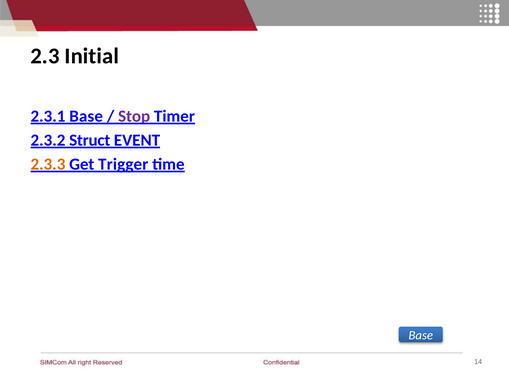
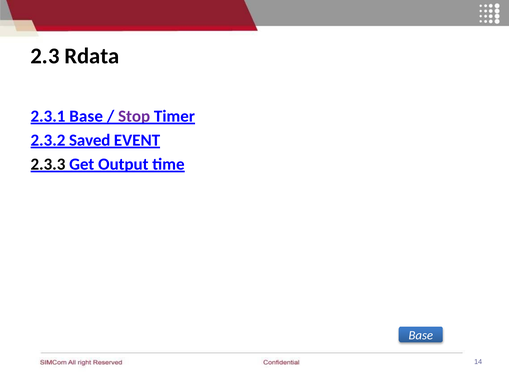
Initial: Initial -> Rdata
Struct: Struct -> Saved
2.3.3 colour: orange -> black
Trigger: Trigger -> Output
